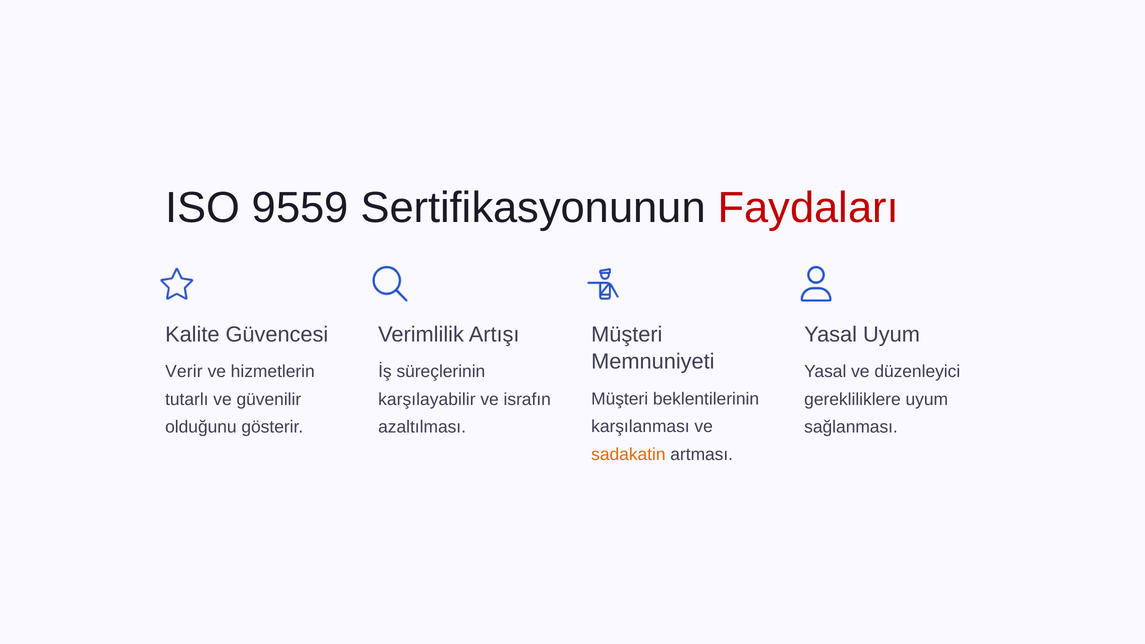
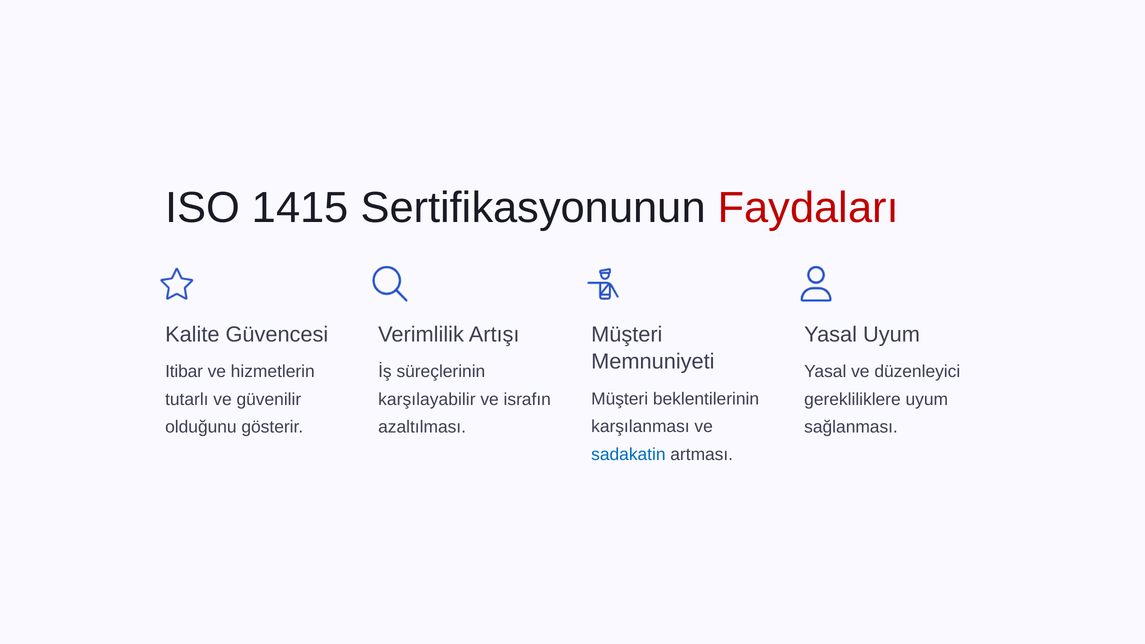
9559: 9559 -> 1415
Verir: Verir -> Itibar
sadakatin colour: orange -> blue
